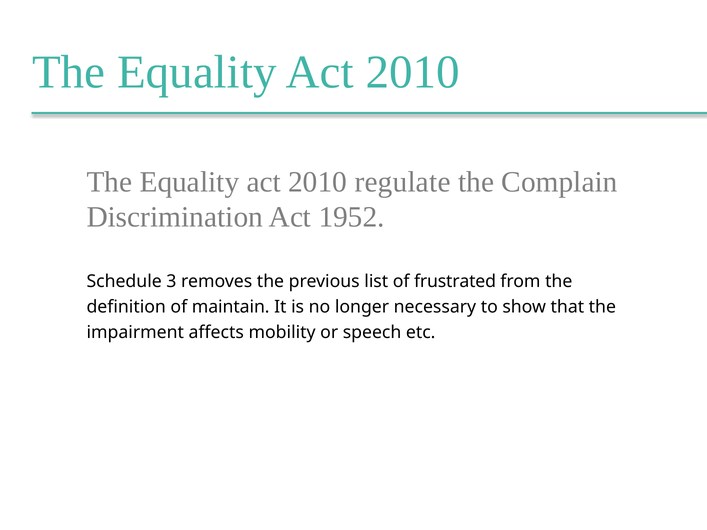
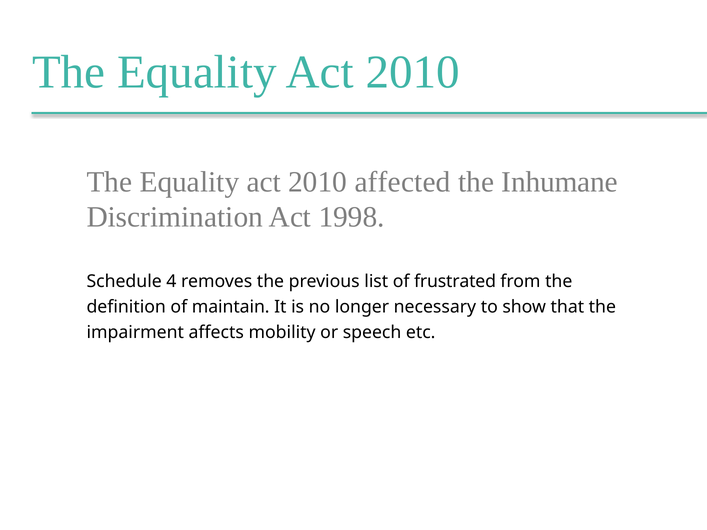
regulate: regulate -> affected
Complain: Complain -> Inhumane
1952: 1952 -> 1998
3: 3 -> 4
